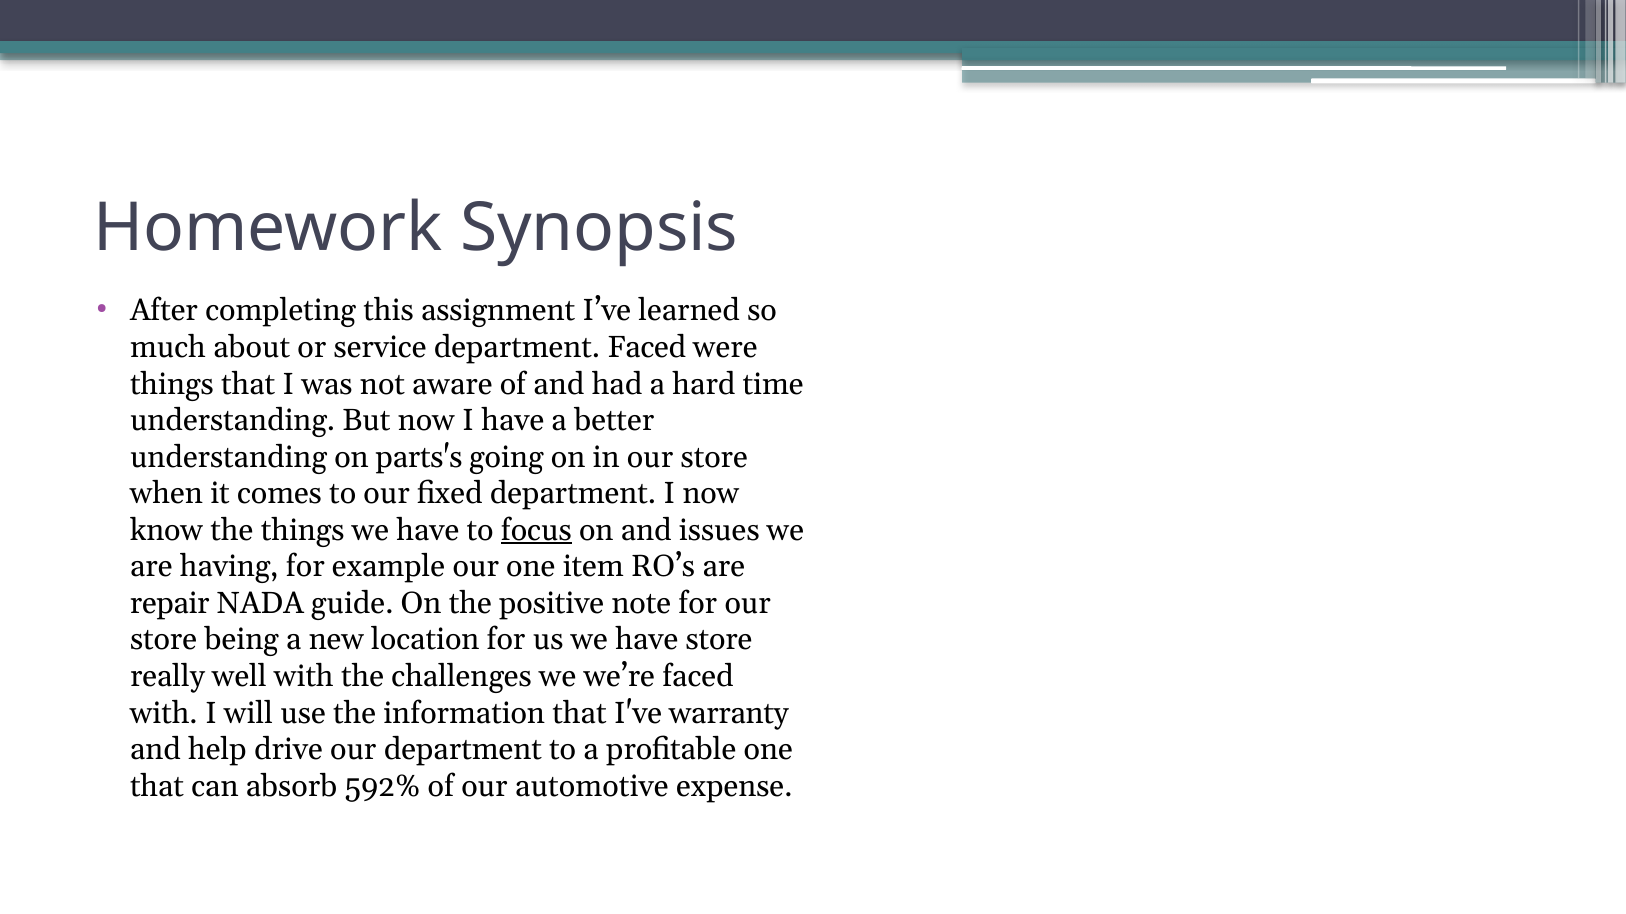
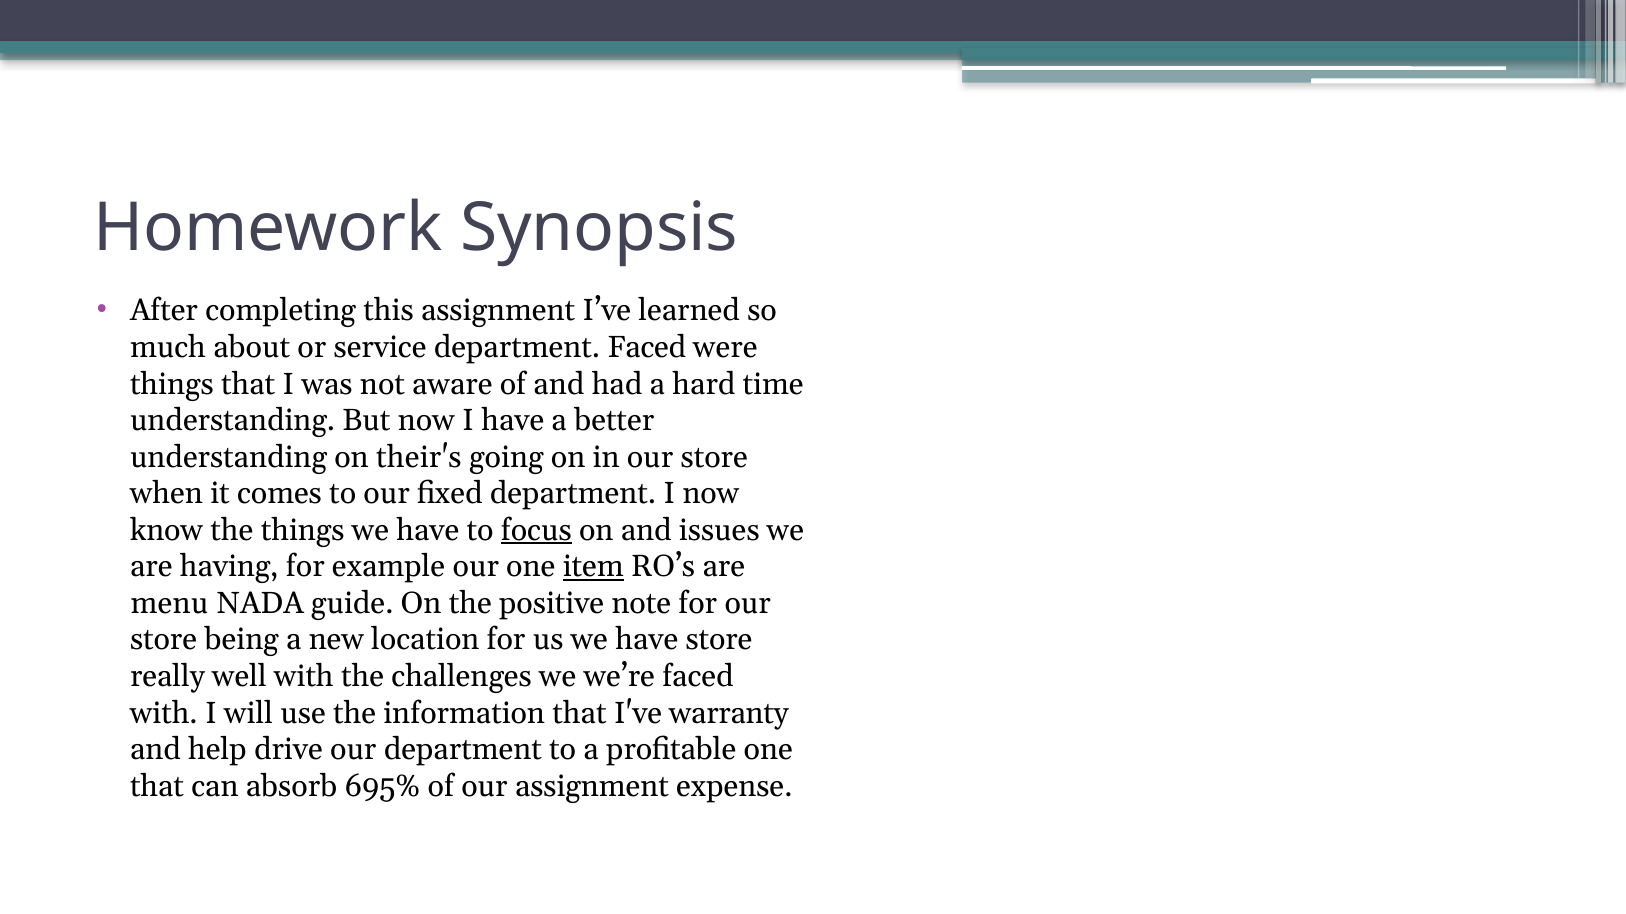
parts's: parts's -> their's
item underline: none -> present
repair: repair -> menu
592%: 592% -> 695%
our automotive: automotive -> assignment
